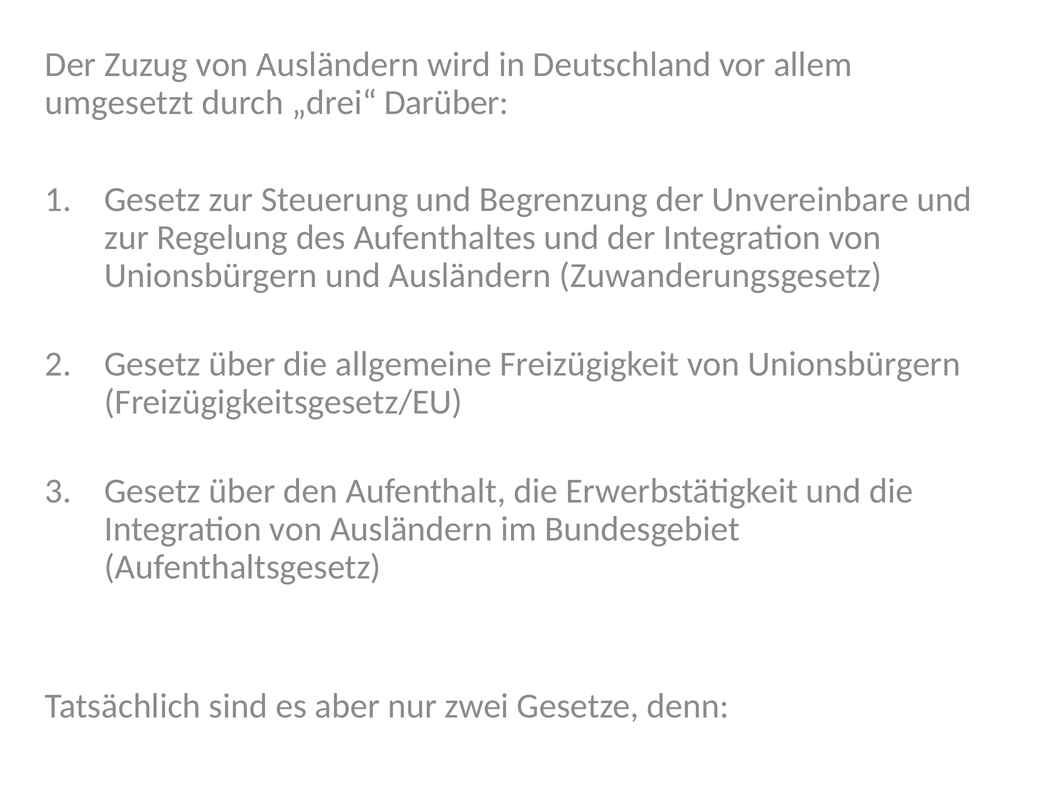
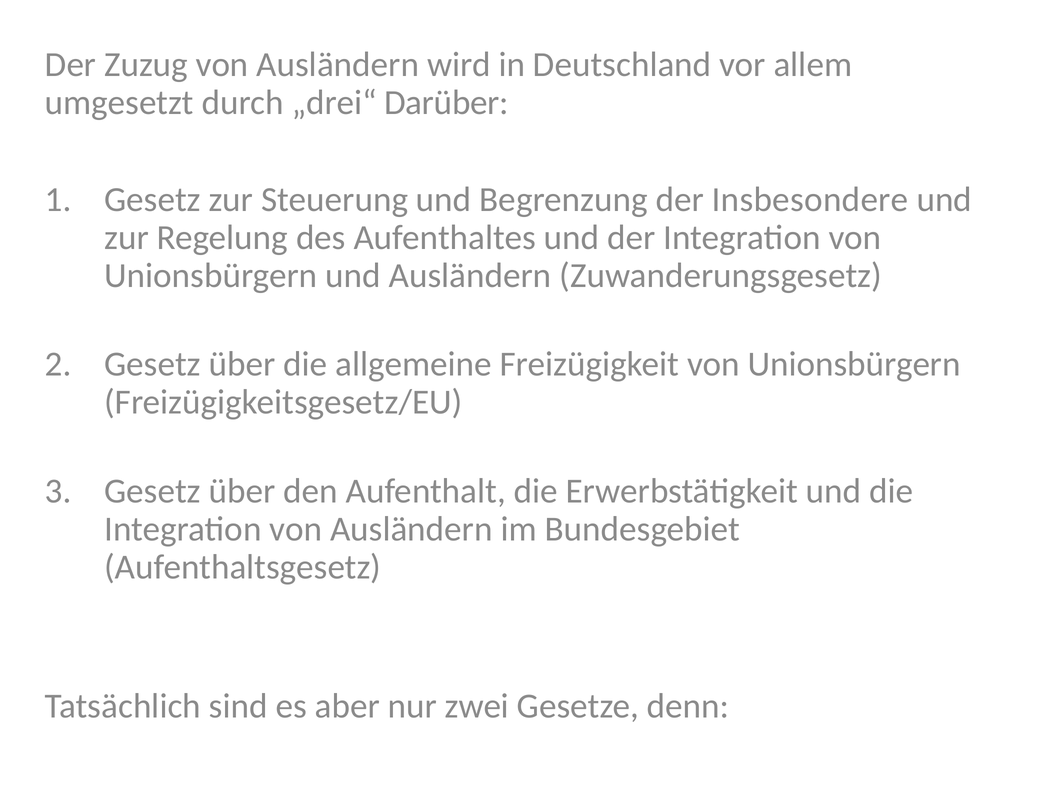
Unvereinbare: Unvereinbare -> Insbesondere
